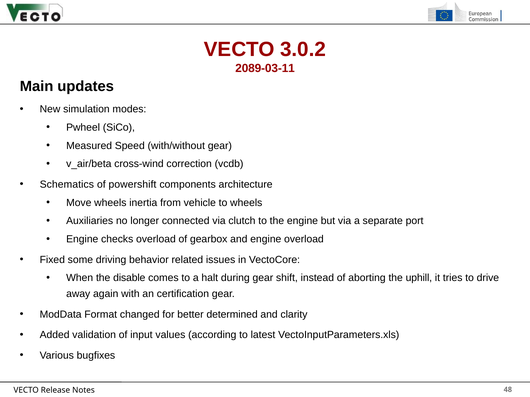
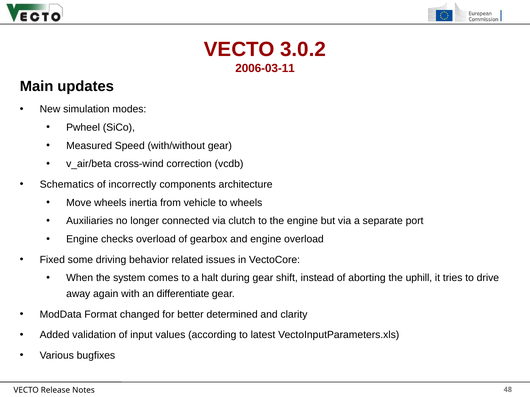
2089-03-11: 2089-03-11 -> 2006-03-11
powershift: powershift -> incorrectly
disable: disable -> system
certification: certification -> differentiate
